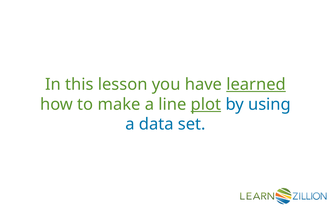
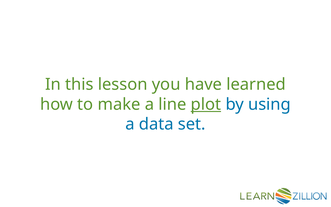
learned underline: present -> none
